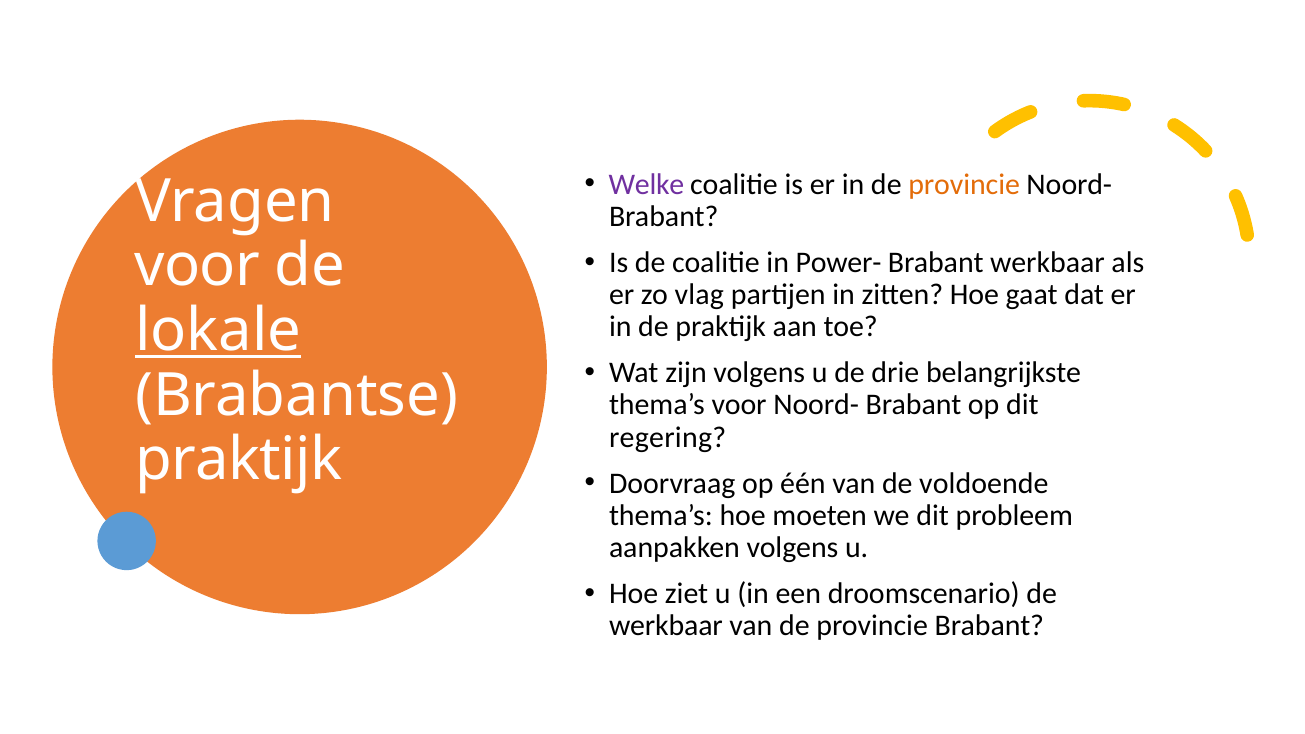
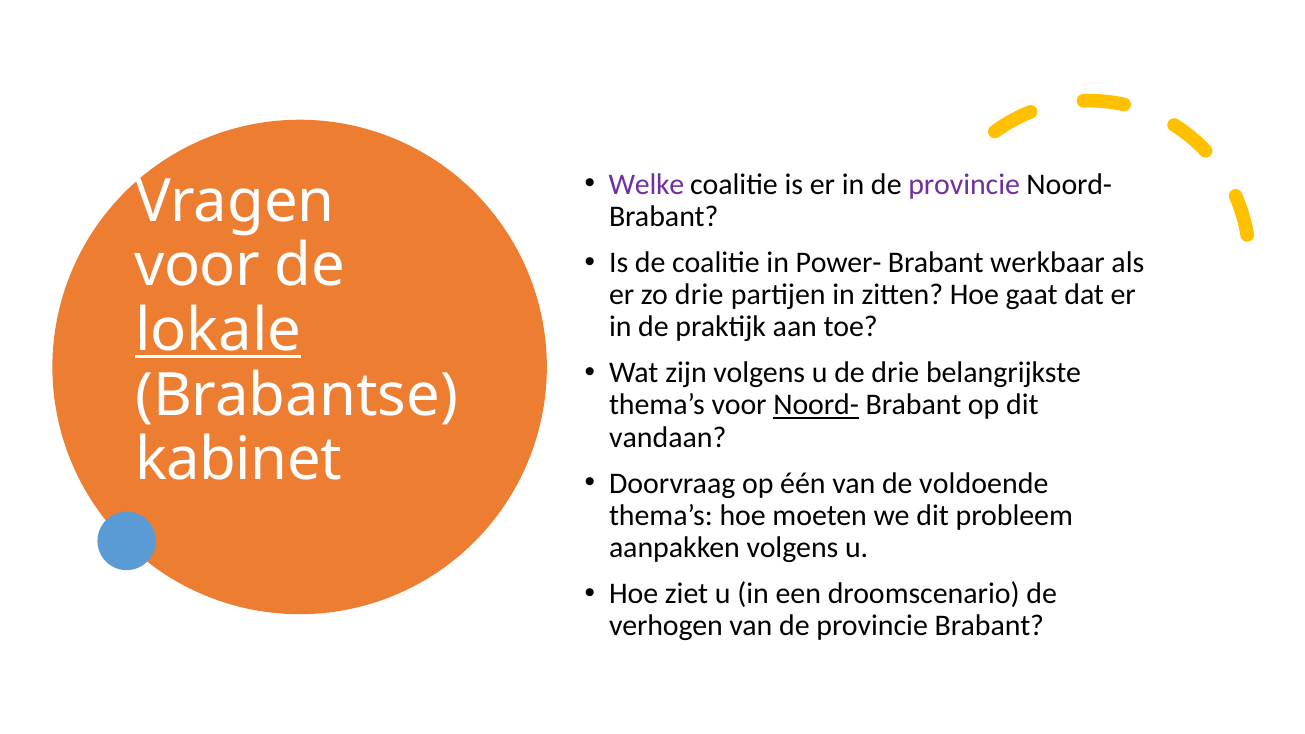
provincie at (964, 184) colour: orange -> purple
zo vlag: vlag -> drie
Noord- at (816, 405) underline: none -> present
regering: regering -> vandaan
praktijk at (239, 460): praktijk -> kabinet
werkbaar at (666, 626): werkbaar -> verhogen
